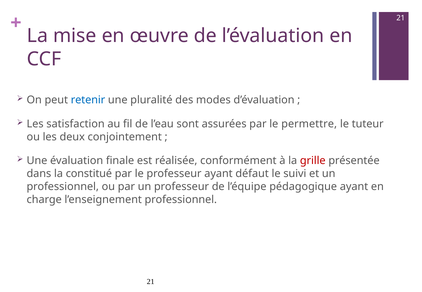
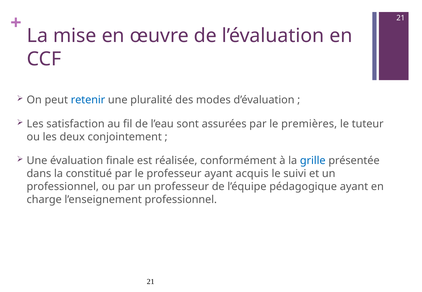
permettre: permettre -> premières
grille colour: red -> blue
défaut: défaut -> acquis
